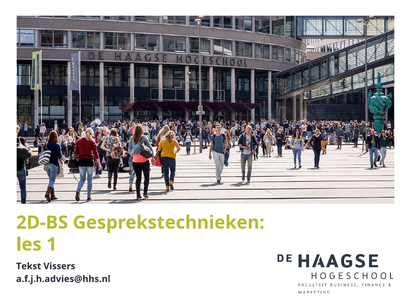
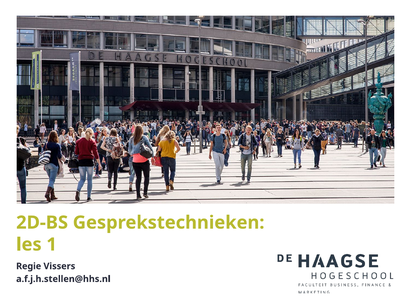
Tekst: Tekst -> Regie
a.f.j.h.advies@hhs.nl: a.f.j.h.advies@hhs.nl -> a.f.j.h.stellen@hhs.nl
